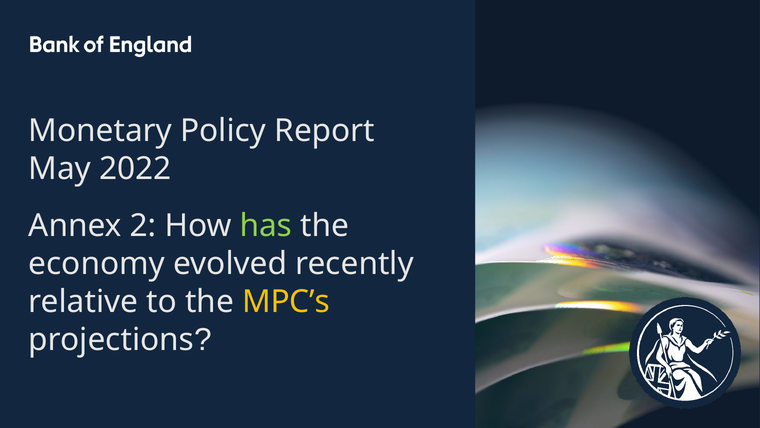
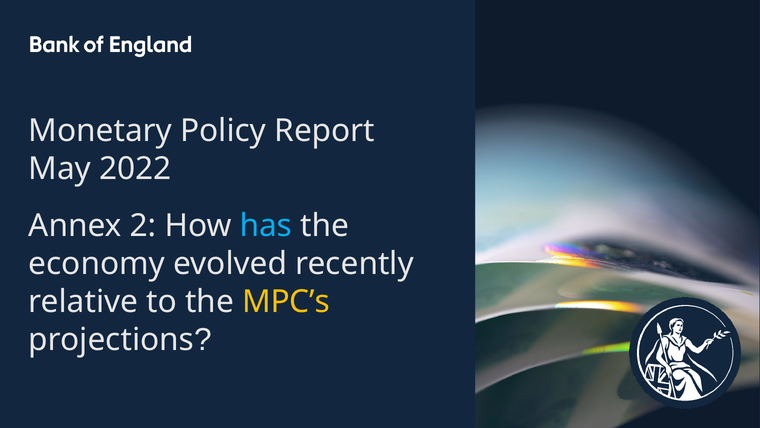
has colour: light green -> light blue
